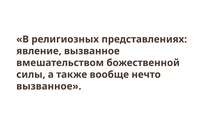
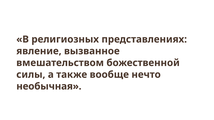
вызванное at (49, 87): вызванное -> необычная
